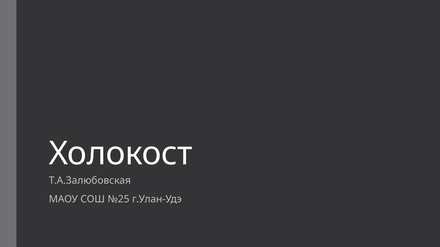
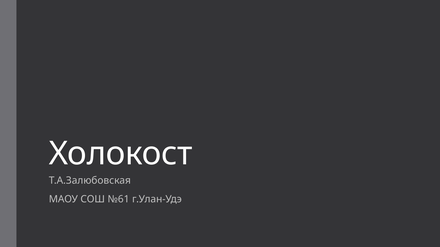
№25: №25 -> №61
